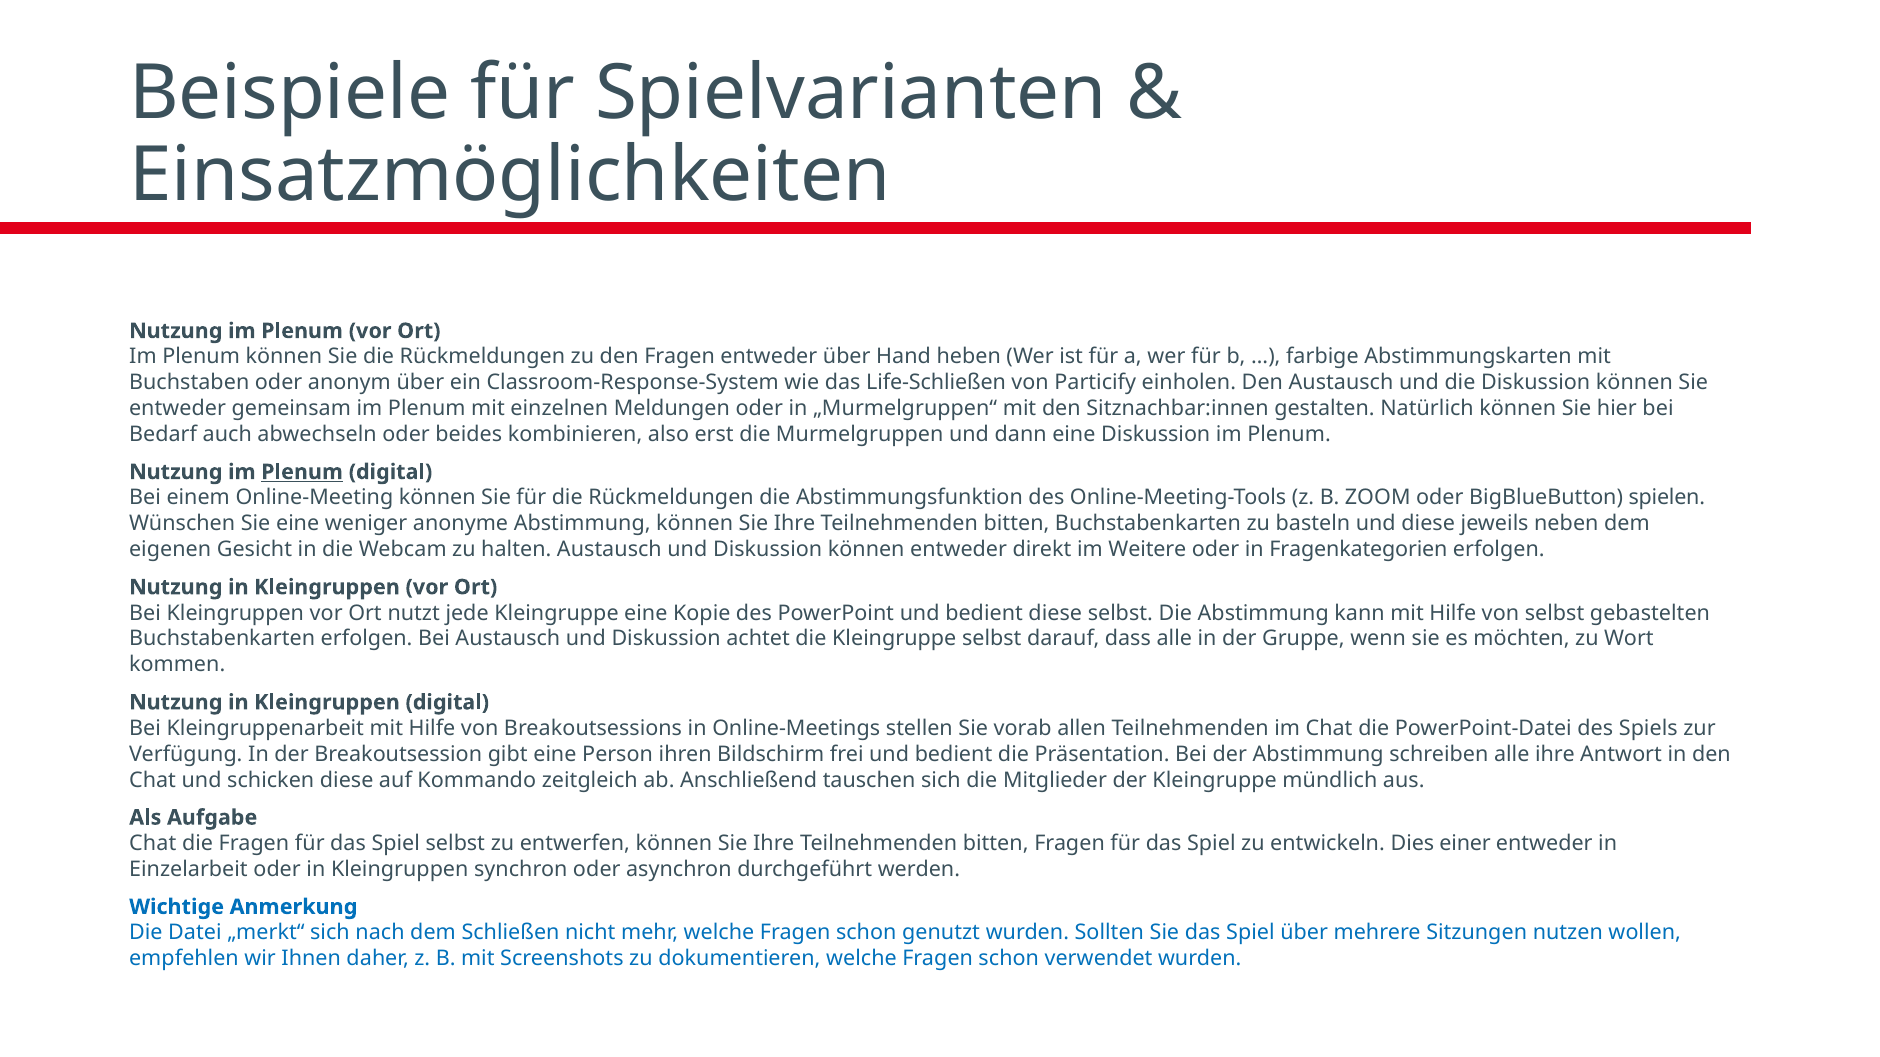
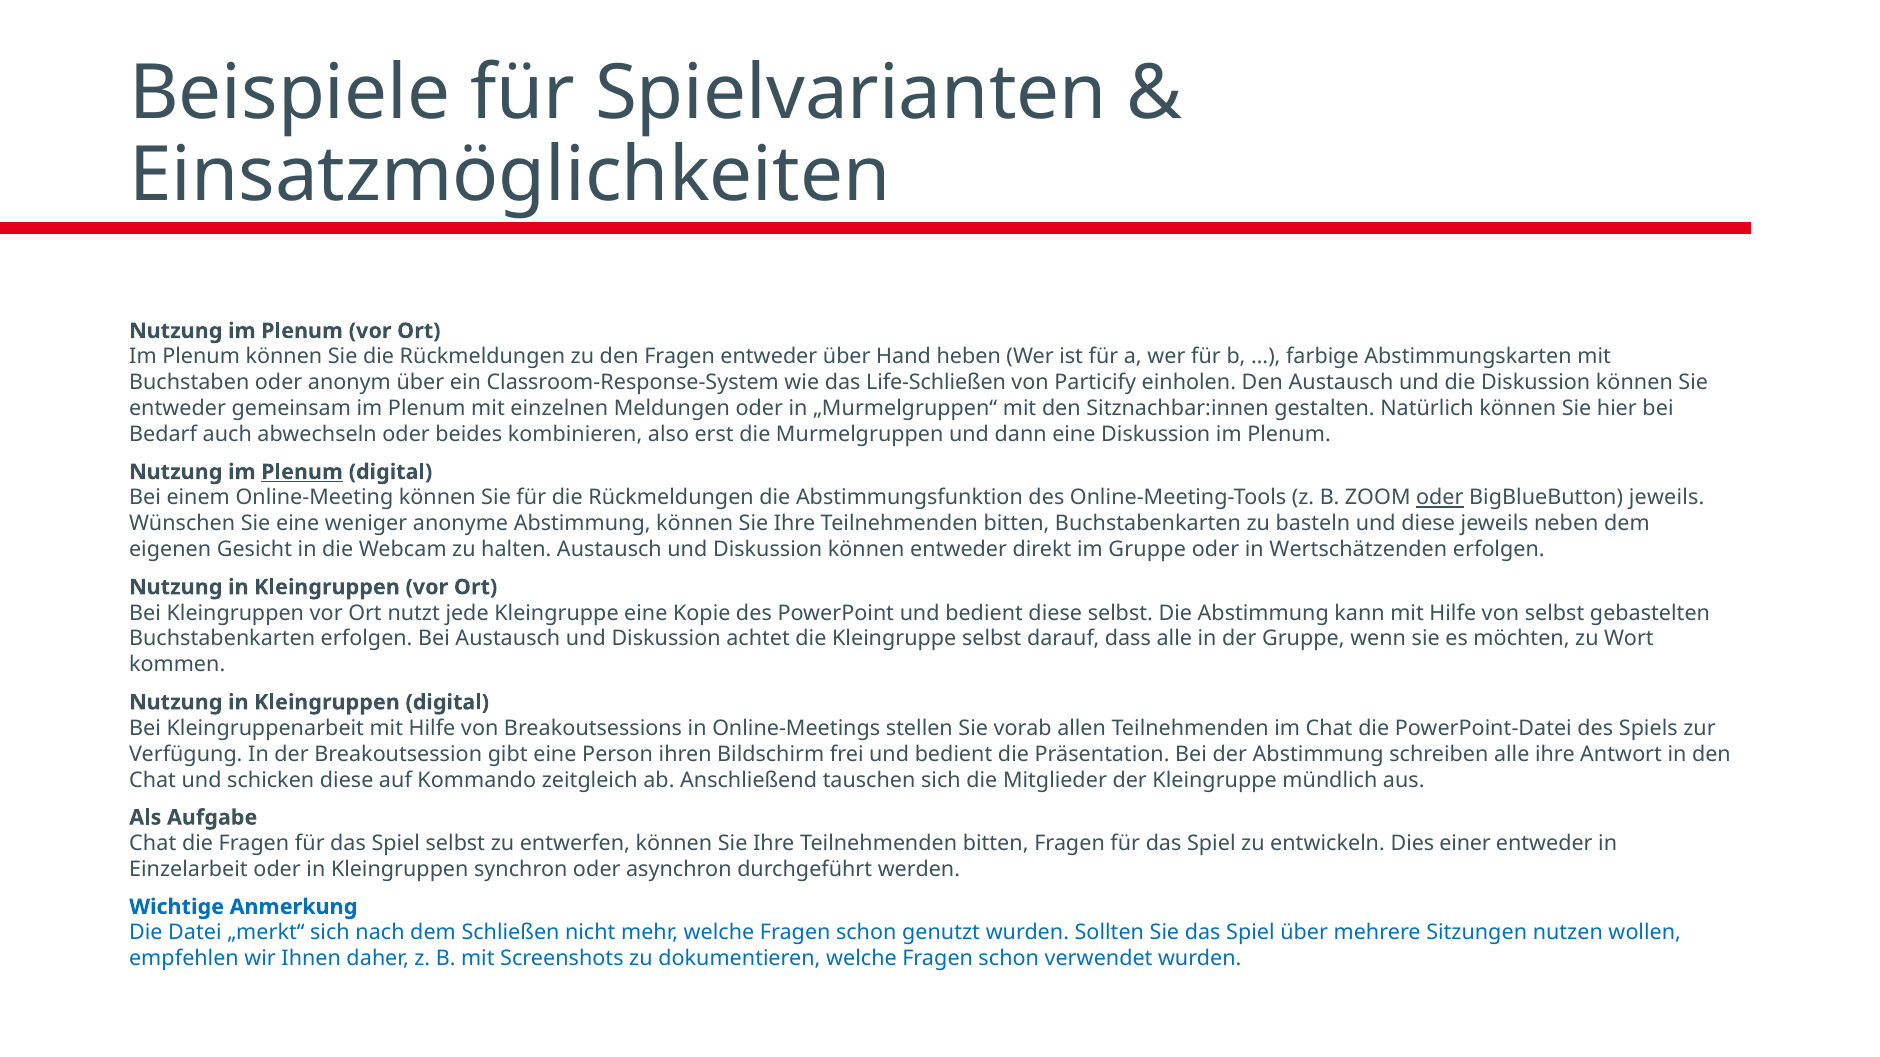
oder at (1440, 498) underline: none -> present
BigBlueButton spielen: spielen -> jeweils
im Weitere: Weitere -> Gruppe
Fragenkategorien: Fragenkategorien -> Wertschätzenden
